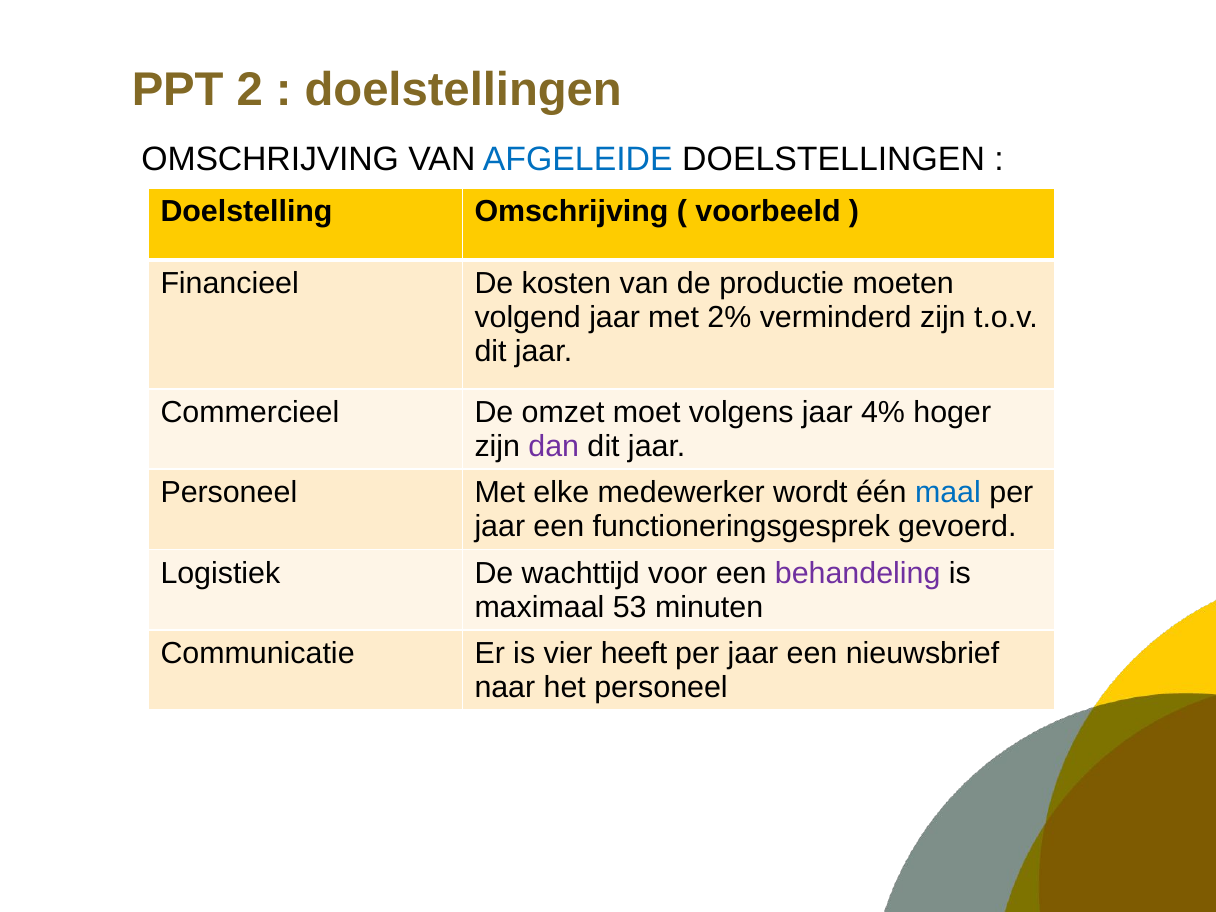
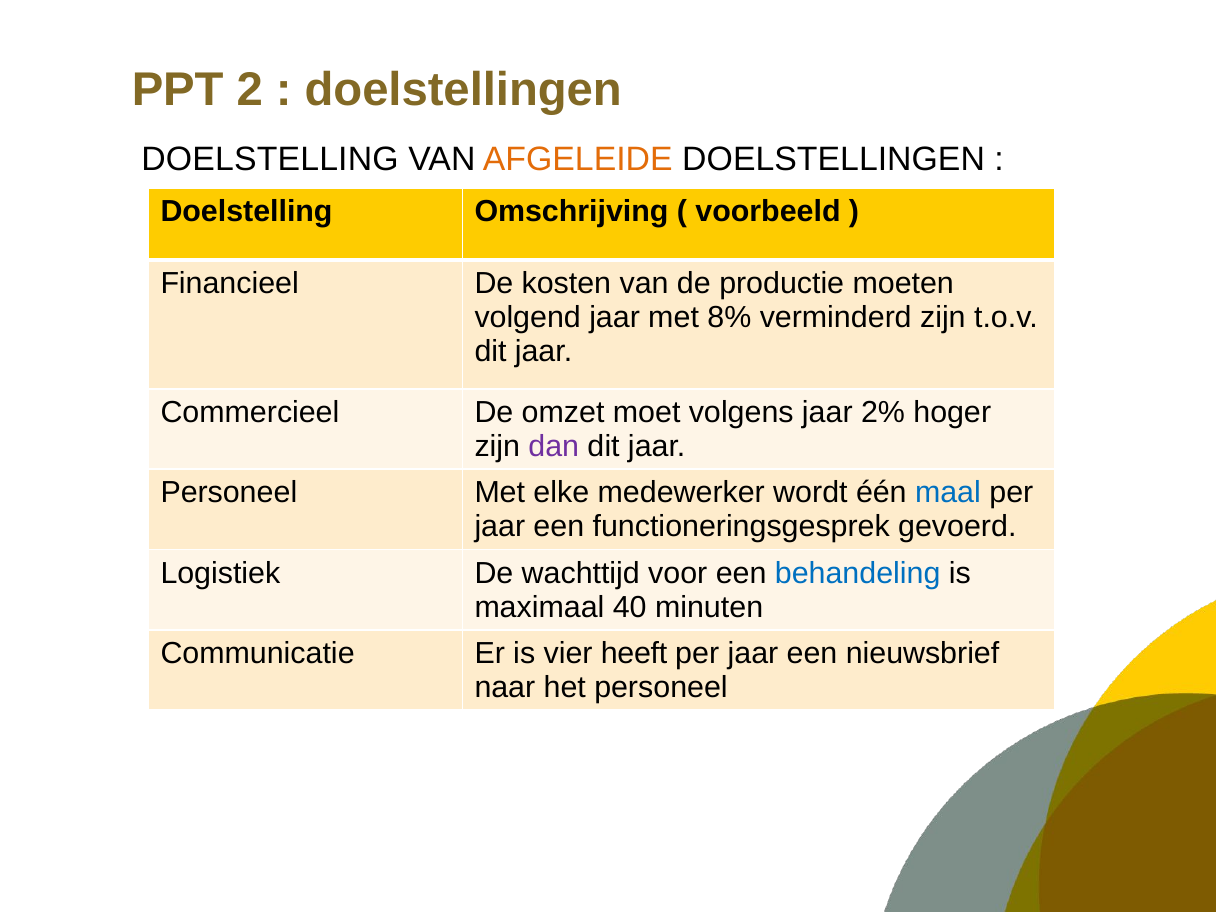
OMSCHRIJVING at (270, 159): OMSCHRIJVING -> DOELSTELLING
AFGELEIDE colour: blue -> orange
2%: 2% -> 8%
4%: 4% -> 2%
behandeling colour: purple -> blue
53: 53 -> 40
